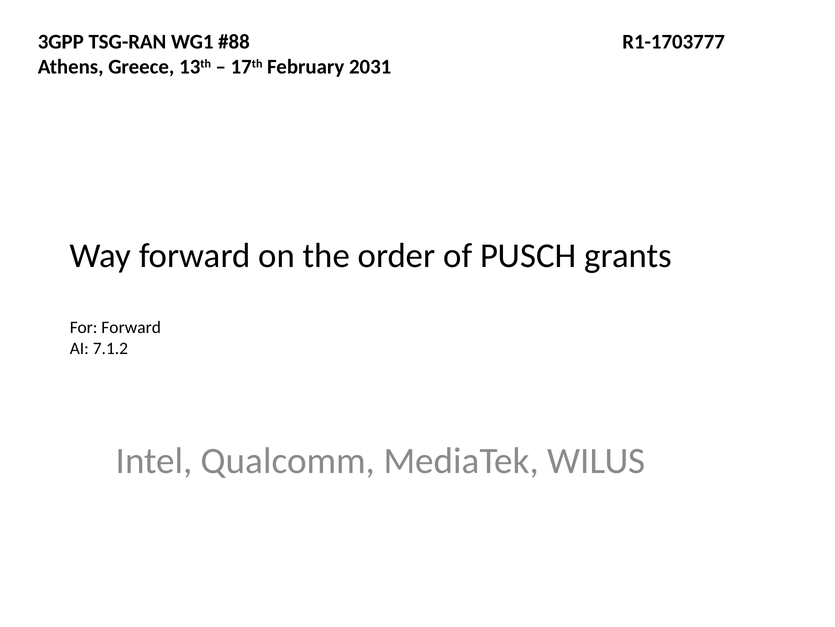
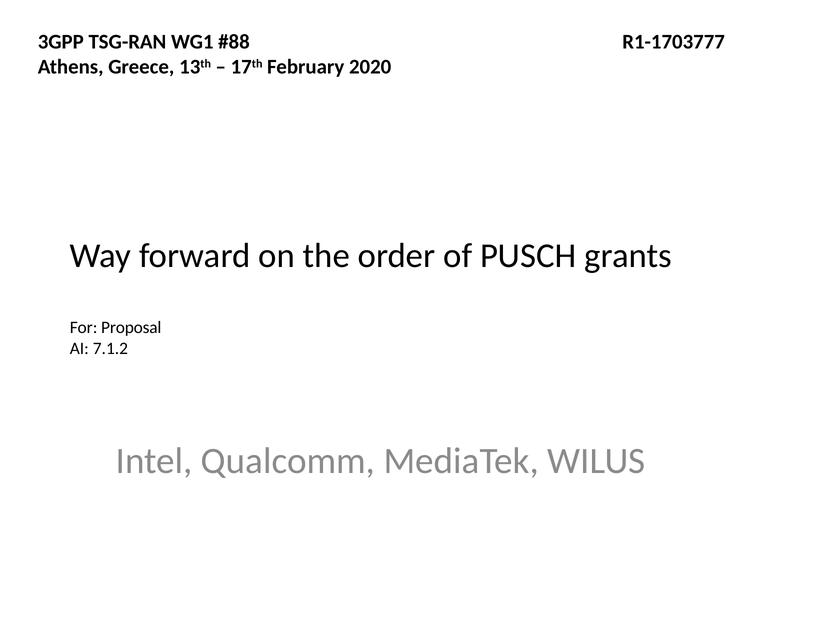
2031: 2031 -> 2020
For Forward: Forward -> Proposal
